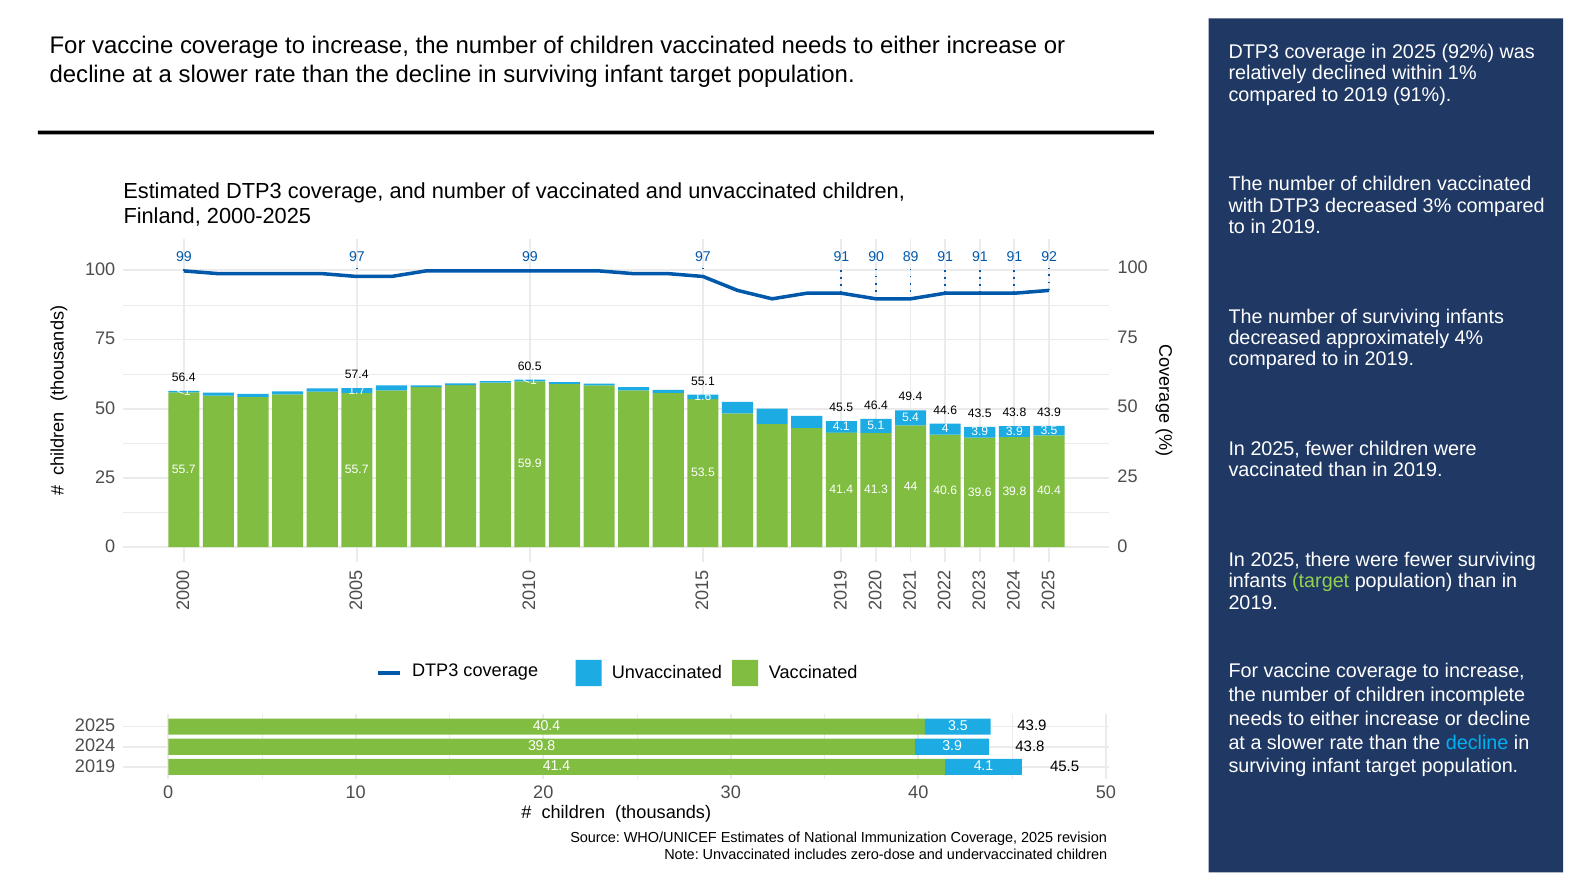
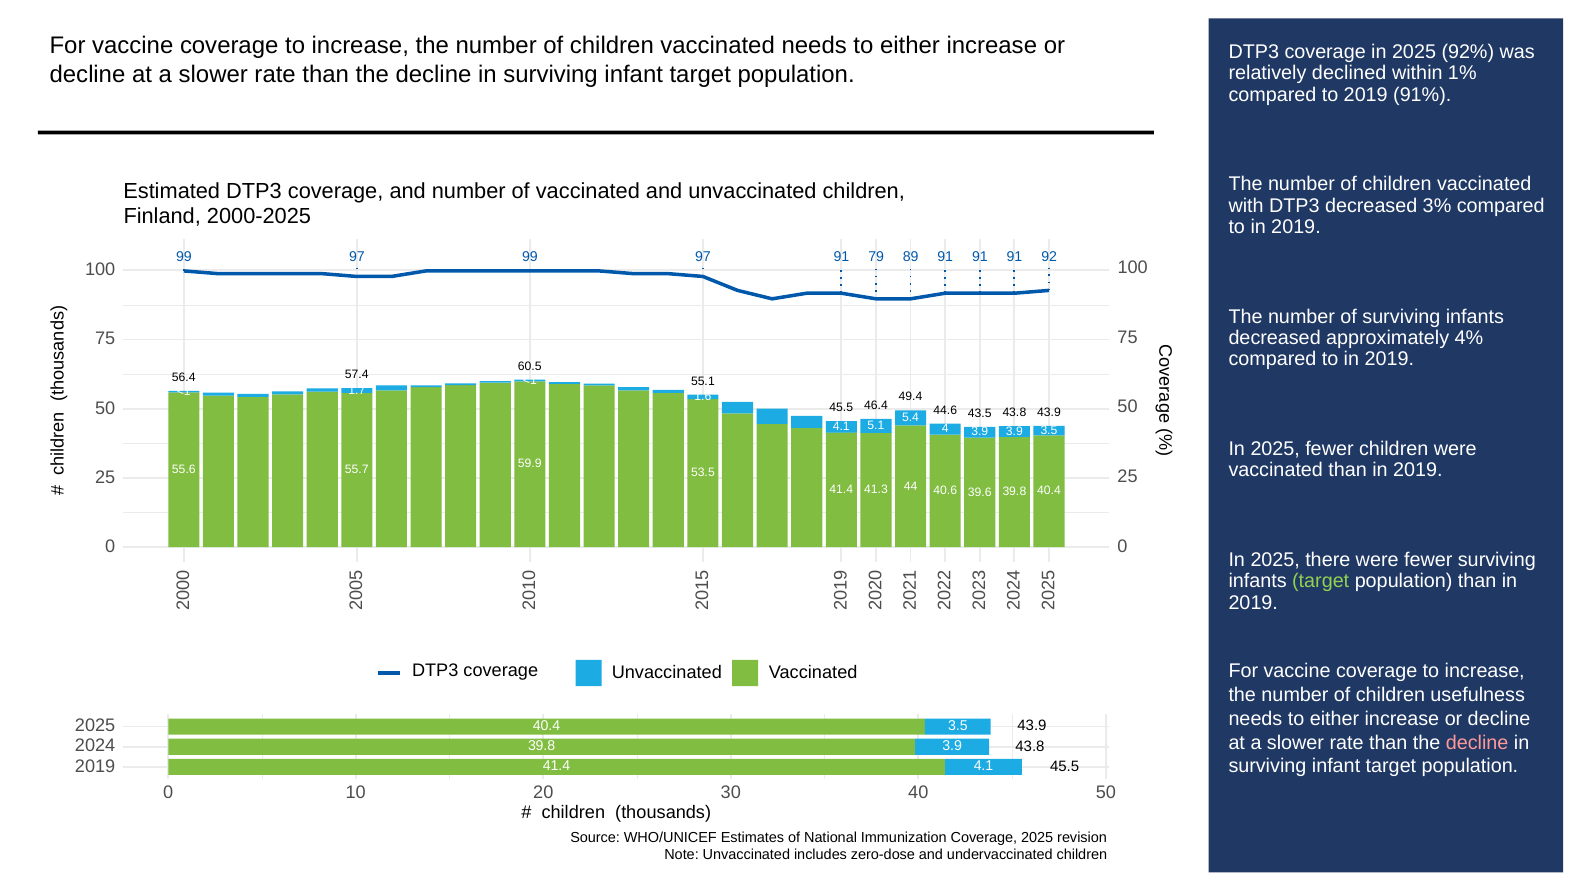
90: 90 -> 79
55.7 at (184, 469): 55.7 -> 55.6
incomplete: incomplete -> usefulness
decline at (1477, 742) colour: light blue -> pink
